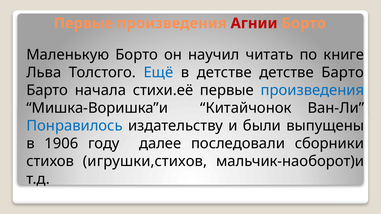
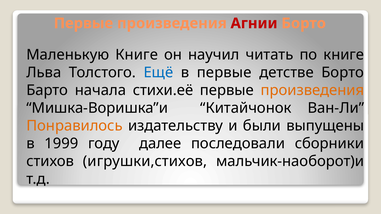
Маленькую Борто: Борто -> Книге
в детстве: детстве -> первые
детстве Барто: Барто -> Борто
произведения at (312, 90) colour: blue -> orange
Понравилось colour: blue -> orange
1906: 1906 -> 1999
